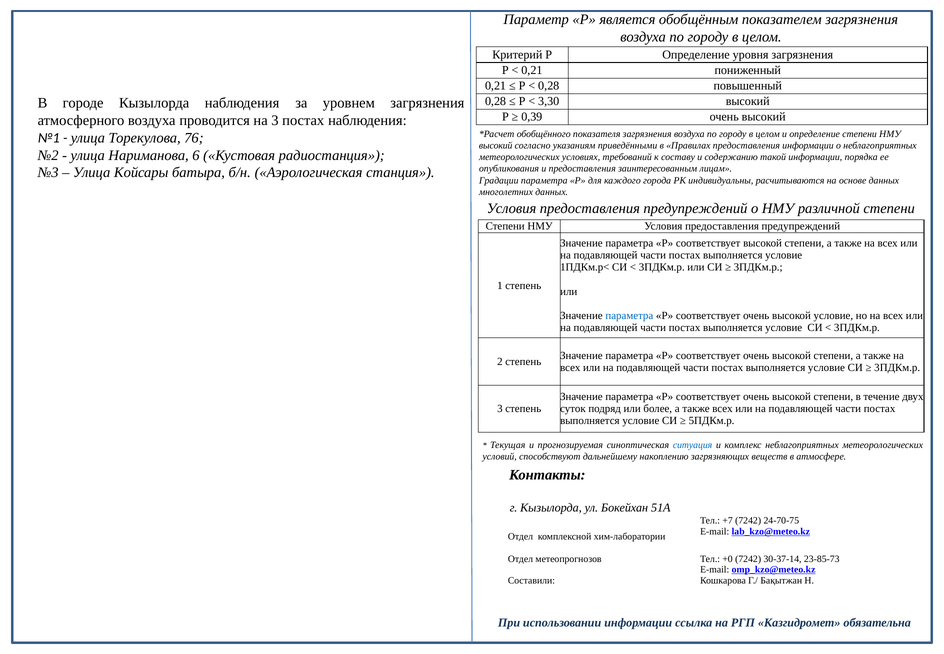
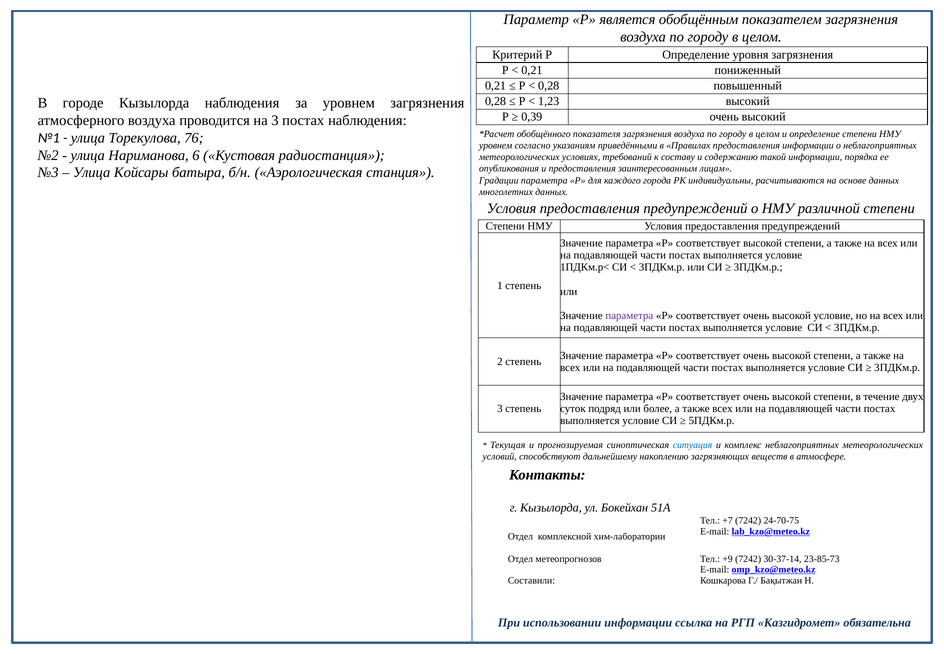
3,30: 3,30 -> 1,23
высокий at (496, 145): высокий -> уровнем
параметра at (629, 315) colour: blue -> purple
+0: +0 -> +9
